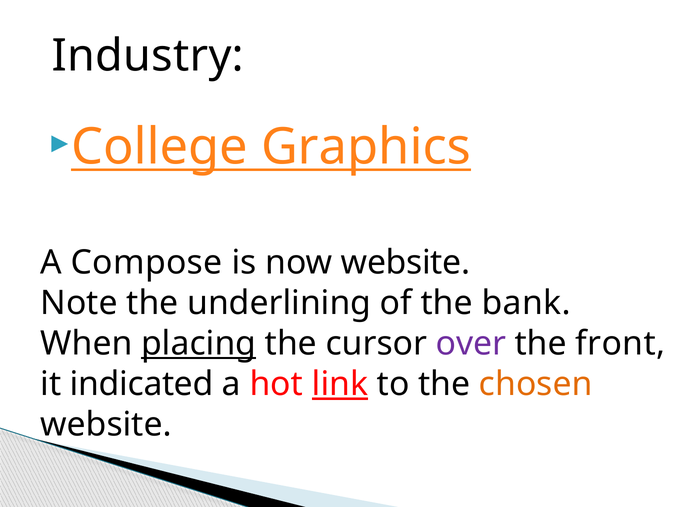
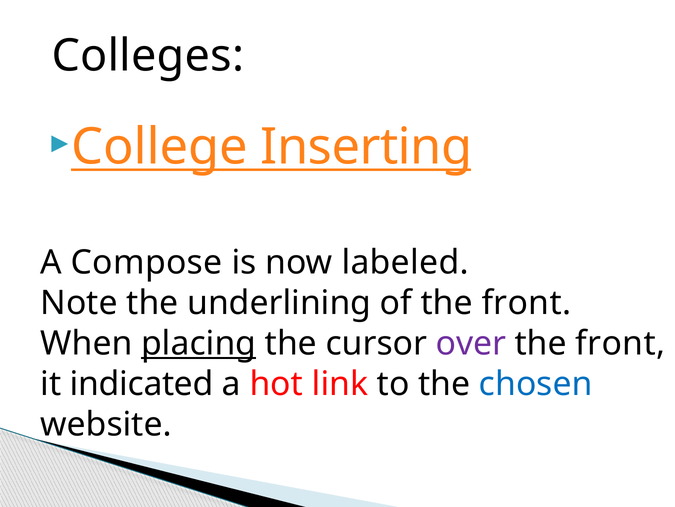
Industry: Industry -> Colleges
Graphics: Graphics -> Inserting
now website: website -> labeled
of the bank: bank -> front
link underline: present -> none
chosen colour: orange -> blue
